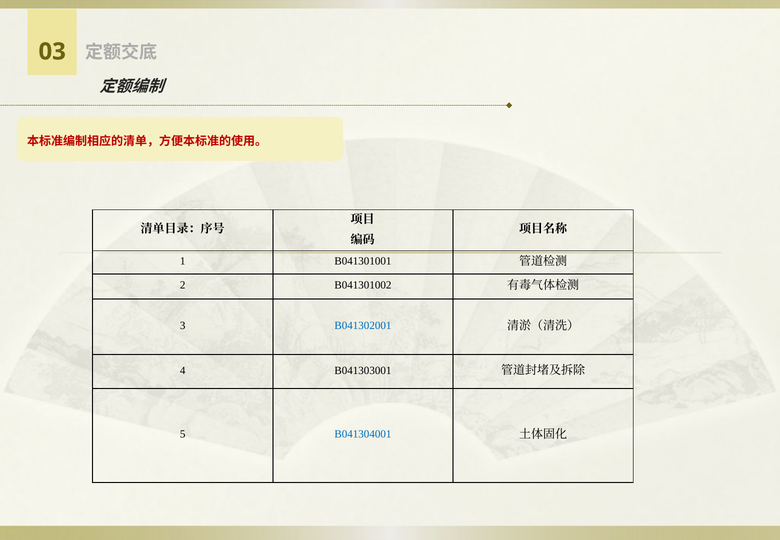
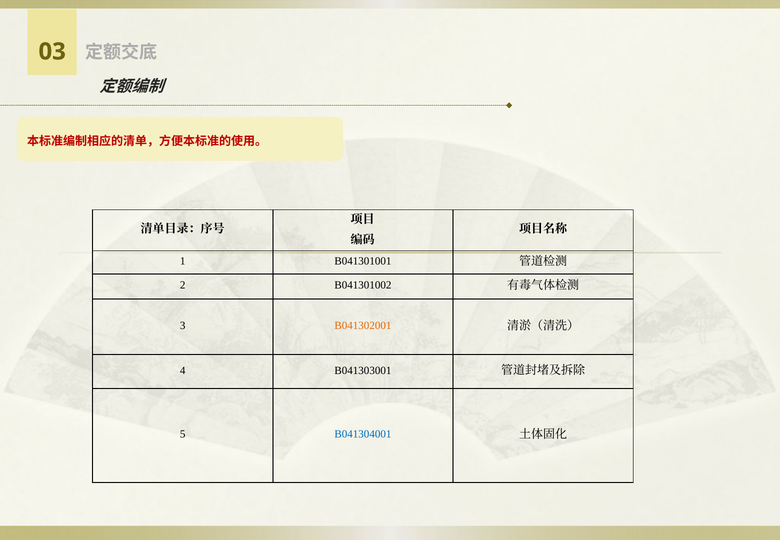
B041302001 colour: blue -> orange
